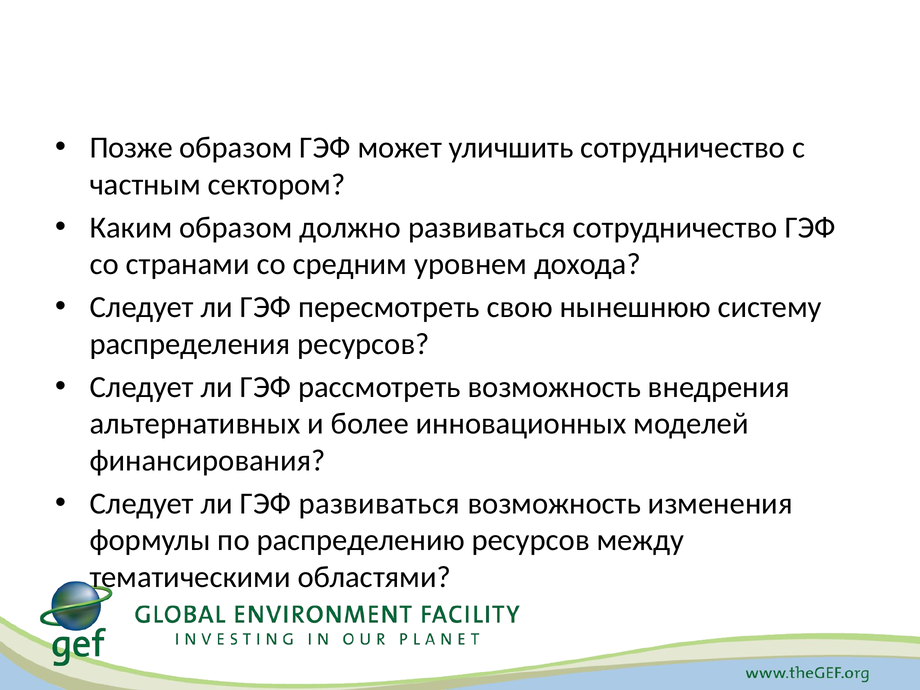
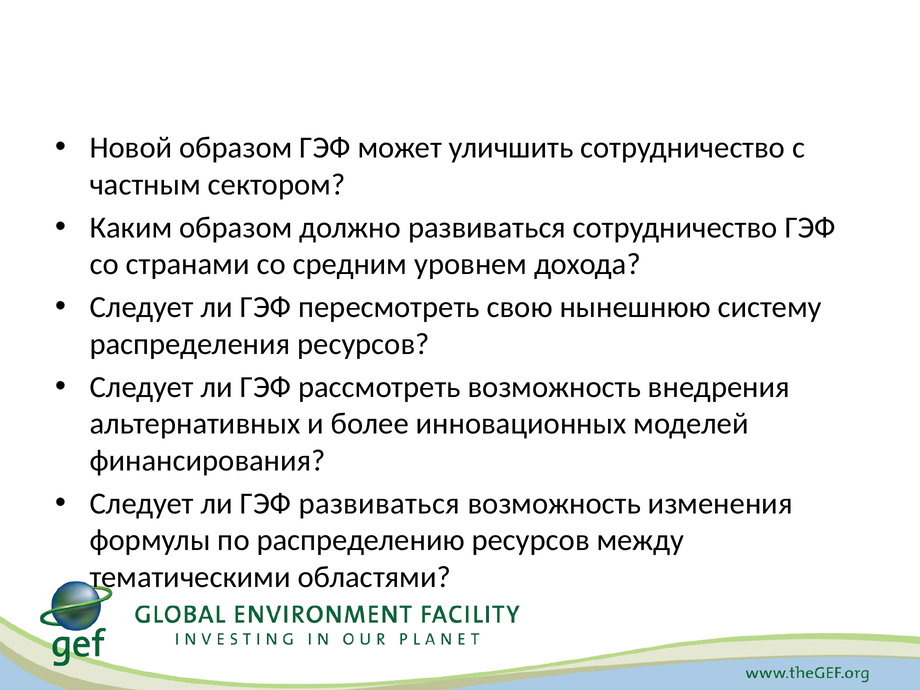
Позже: Позже -> Новой
